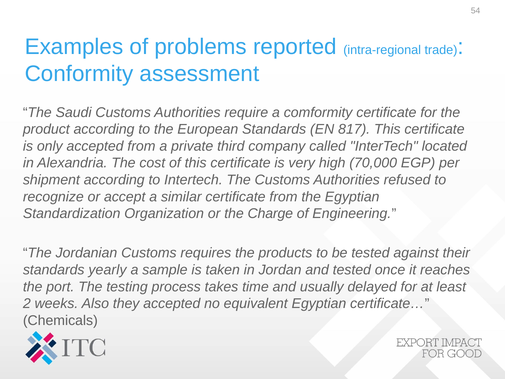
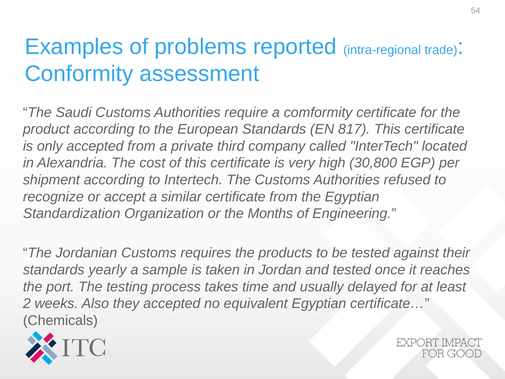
70,000: 70,000 -> 30,800
Charge: Charge -> Months
